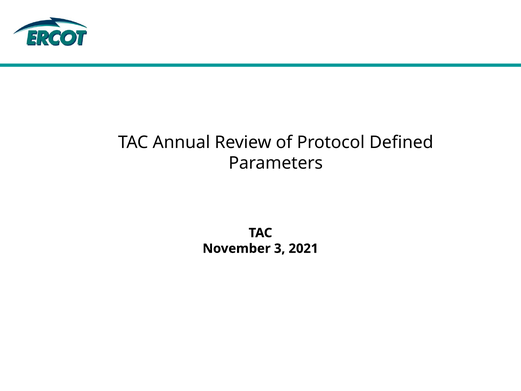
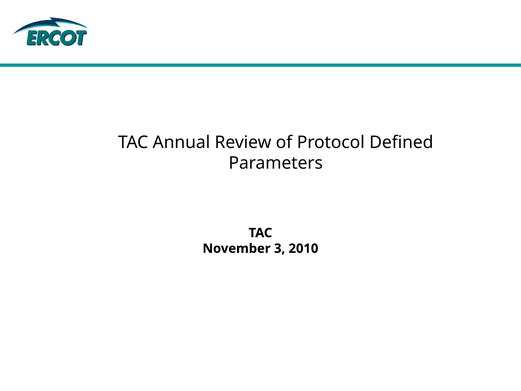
2021: 2021 -> 2010
